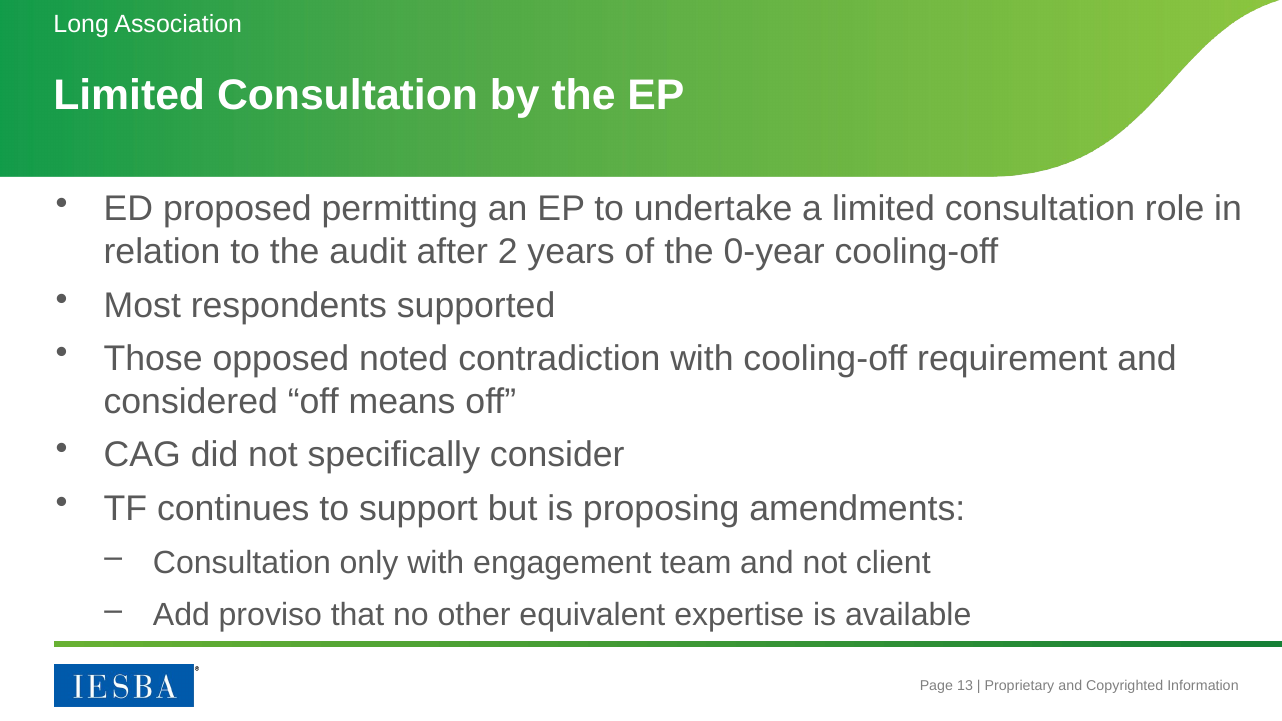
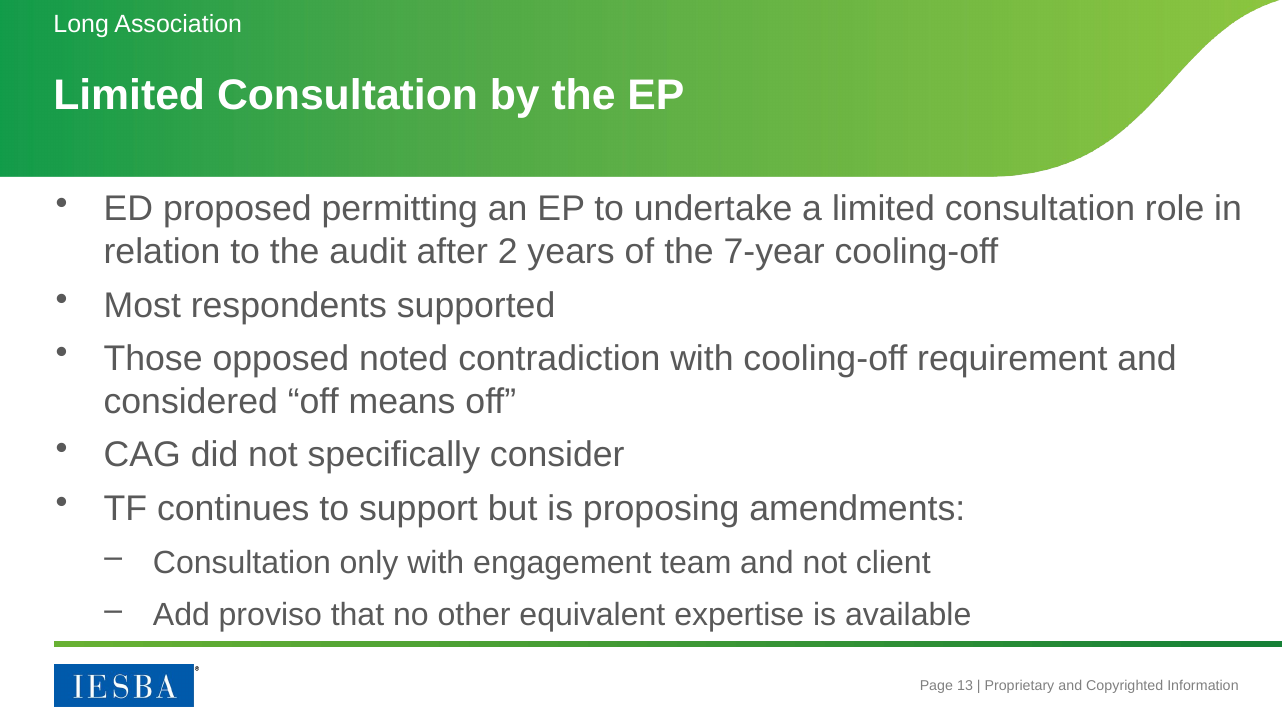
0-year: 0-year -> 7-year
